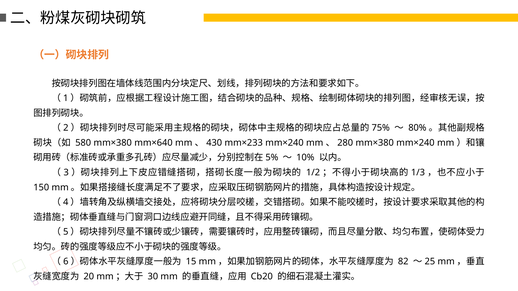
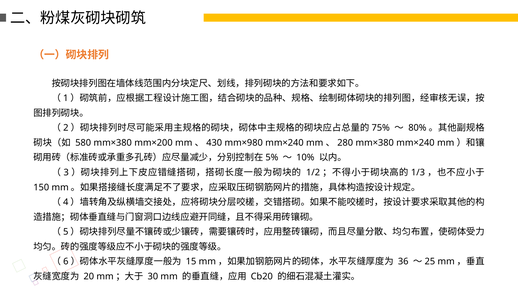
mm×640: mm×640 -> mm×200
mm×233: mm×233 -> mm×980
82: 82 -> 36
